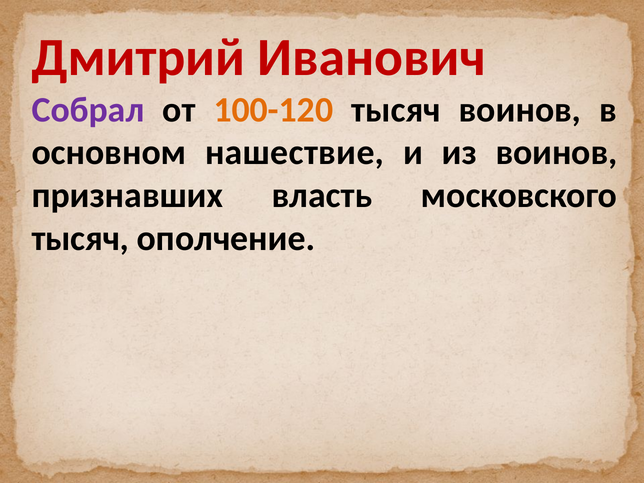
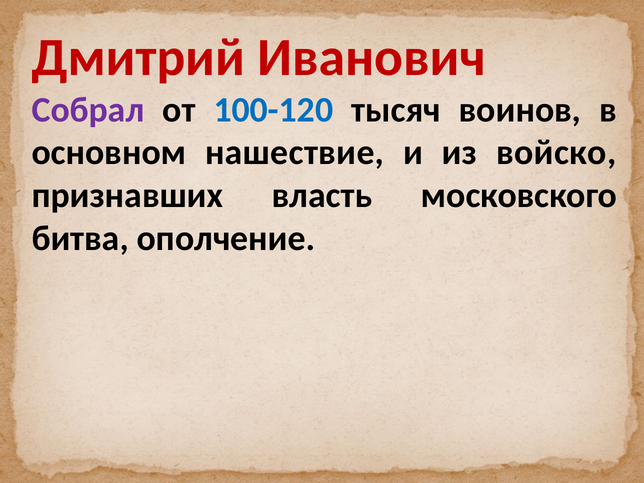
100-120 colour: orange -> blue
из воинов: воинов -> войско
тысяч at (80, 239): тысяч -> битва
